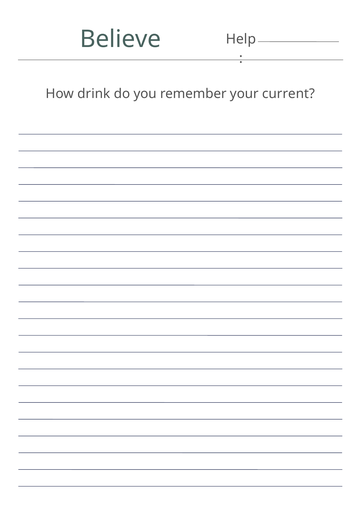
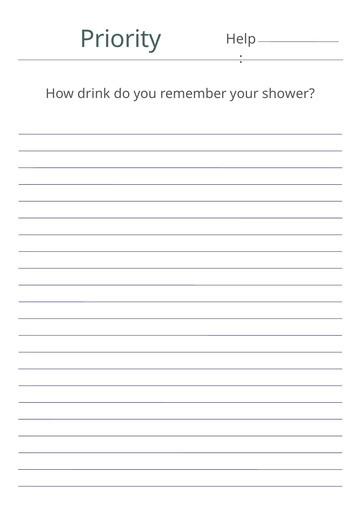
Believe: Believe -> Priority
current: current -> shower
